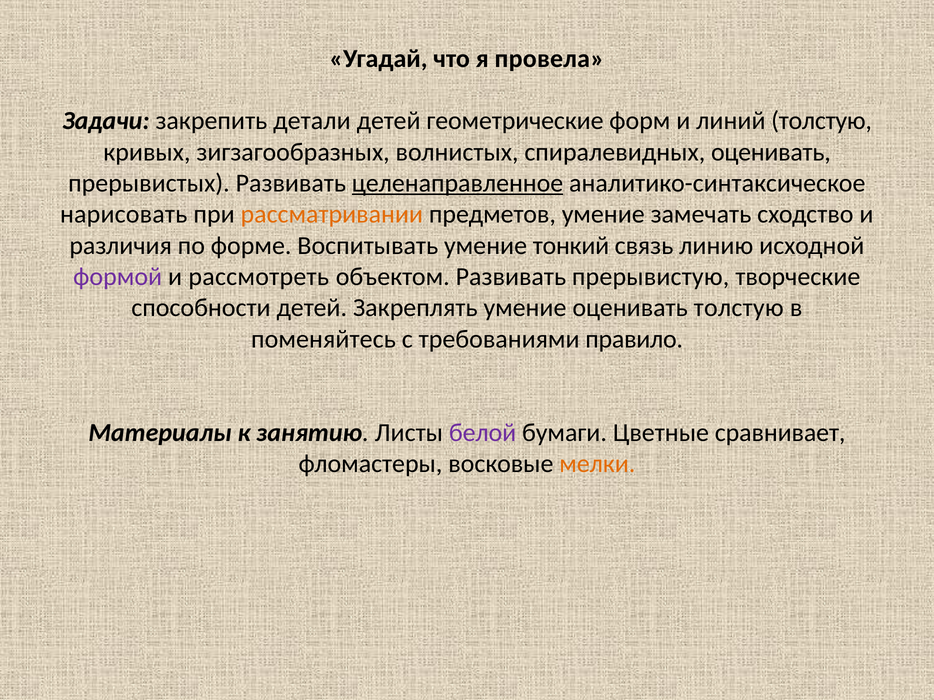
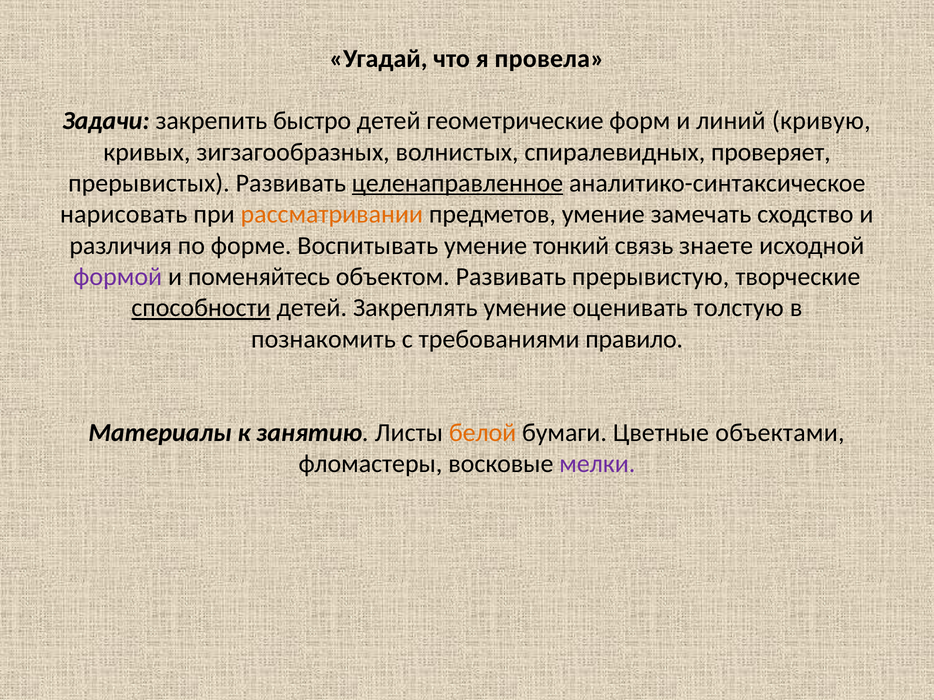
детали: детали -> быстро
линий толстую: толстую -> кривую
спиралевидных оценивать: оценивать -> проверяет
линию: линию -> знаете
рассмотреть: рассмотреть -> поменяйтесь
способности underline: none -> present
поменяйтесь: поменяйтесь -> познакомить
белой colour: purple -> orange
сравнивает: сравнивает -> объектами
мелки colour: orange -> purple
